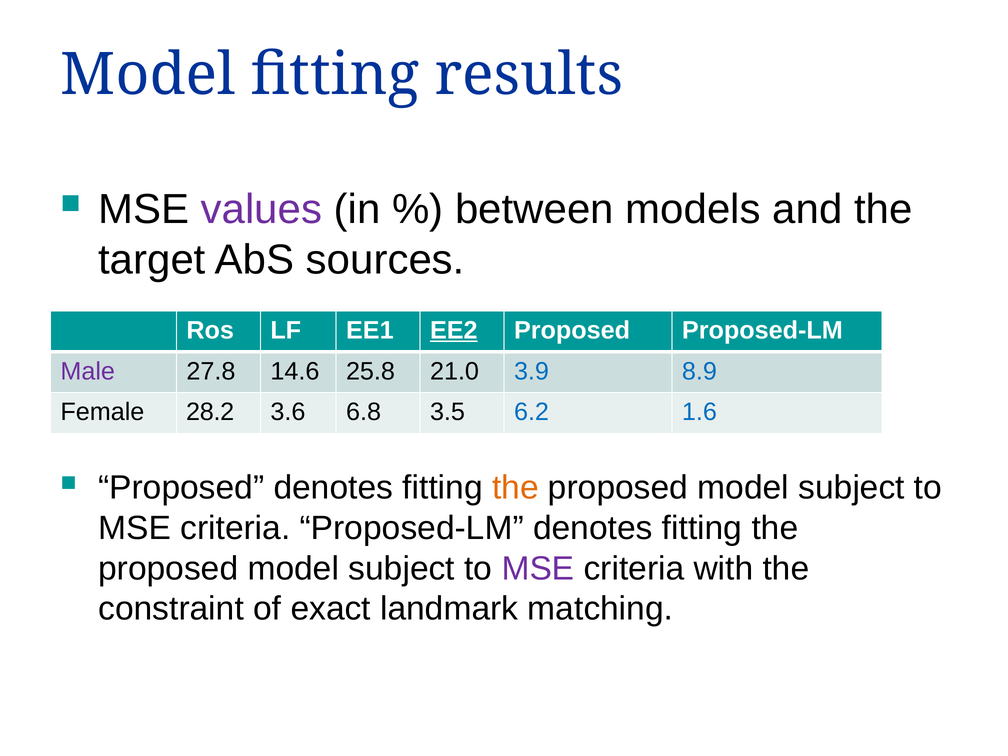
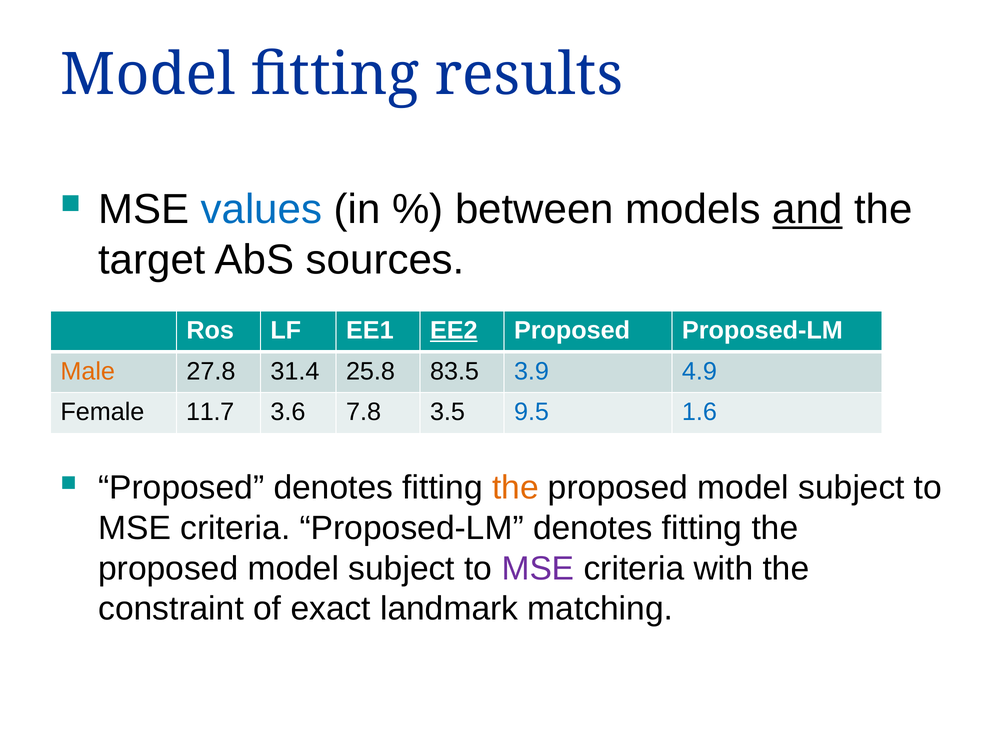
values colour: purple -> blue
and underline: none -> present
Male colour: purple -> orange
14.6: 14.6 -> 31.4
21.0: 21.0 -> 83.5
8.9: 8.9 -> 4.9
28.2: 28.2 -> 11.7
6.8: 6.8 -> 7.8
6.2: 6.2 -> 9.5
